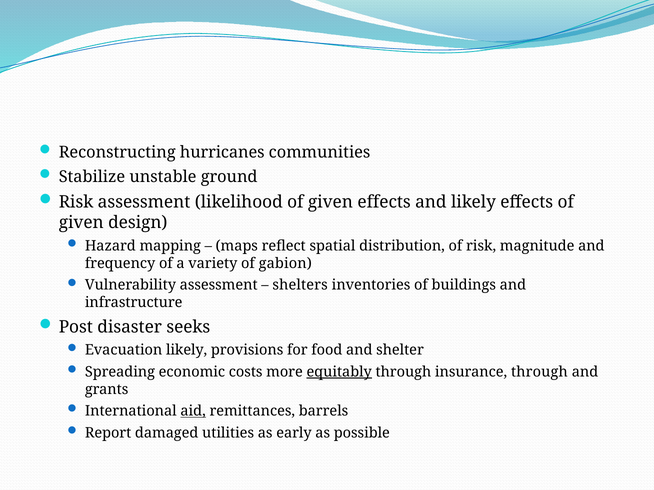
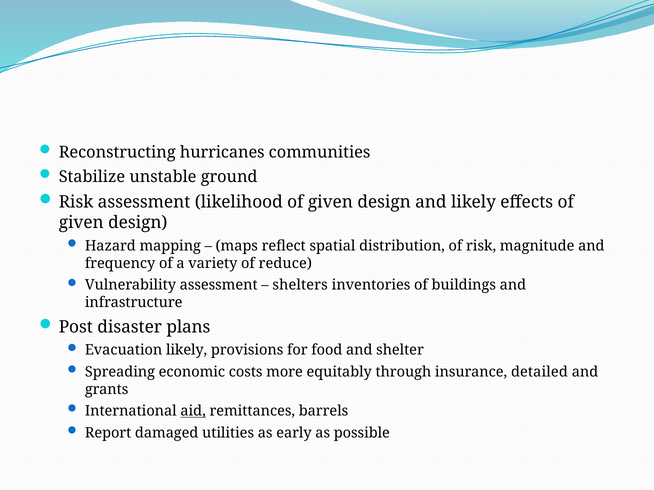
likelihood of given effects: effects -> design
gabion: gabion -> reduce
seeks: seeks -> plans
equitably underline: present -> none
insurance through: through -> detailed
